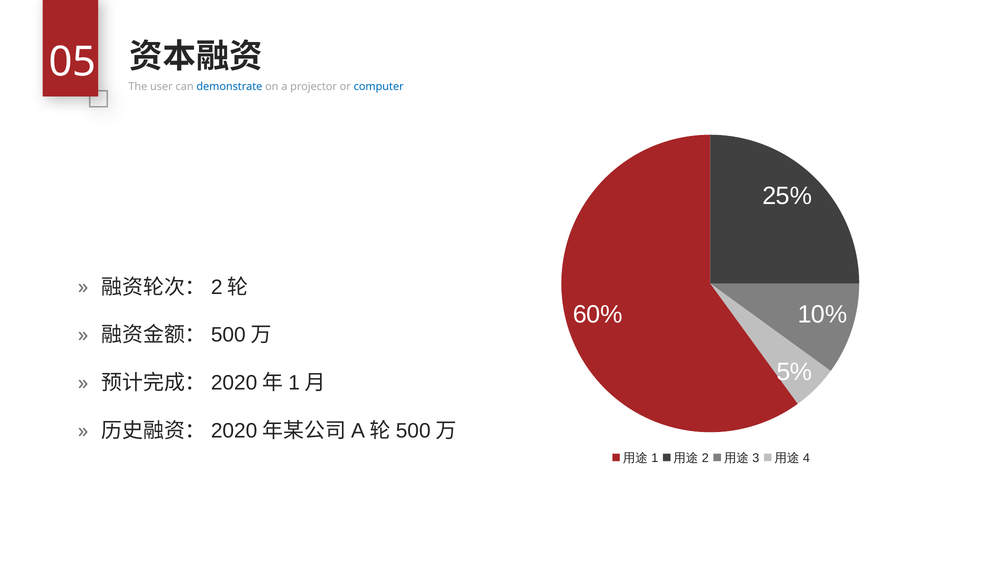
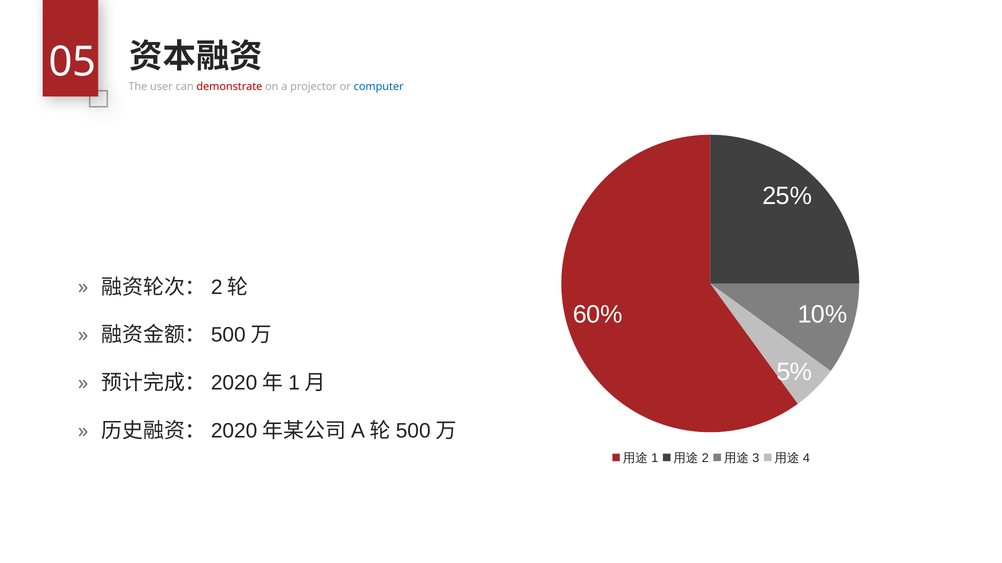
demonstrate colour: blue -> red
